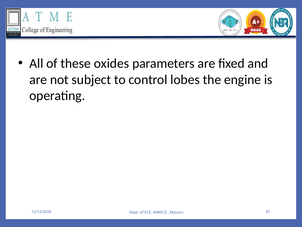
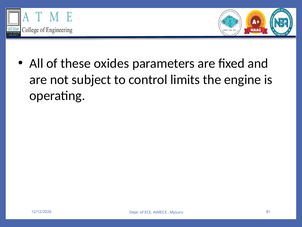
lobes: lobes -> limits
